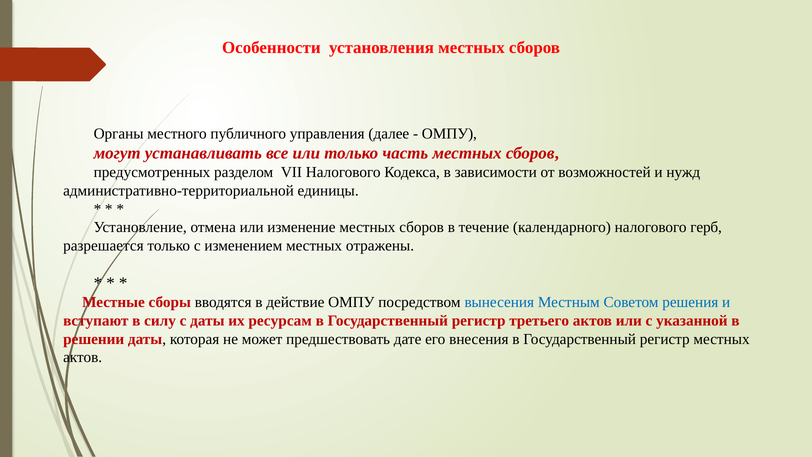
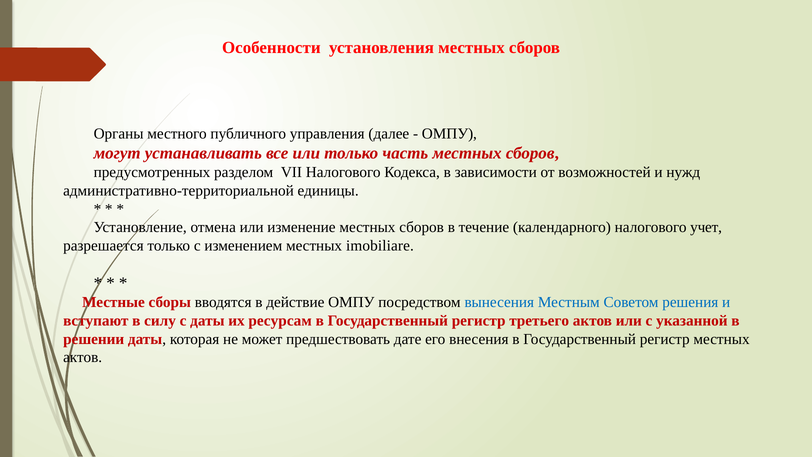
герб: герб -> учет
отражены: отражены -> imobiliare
